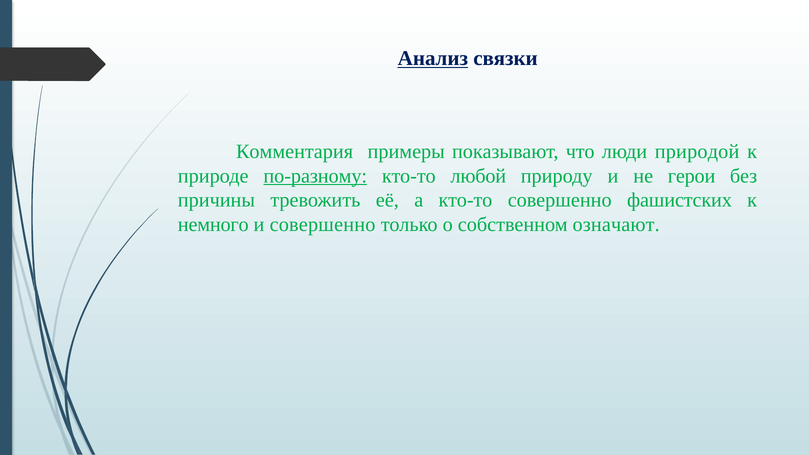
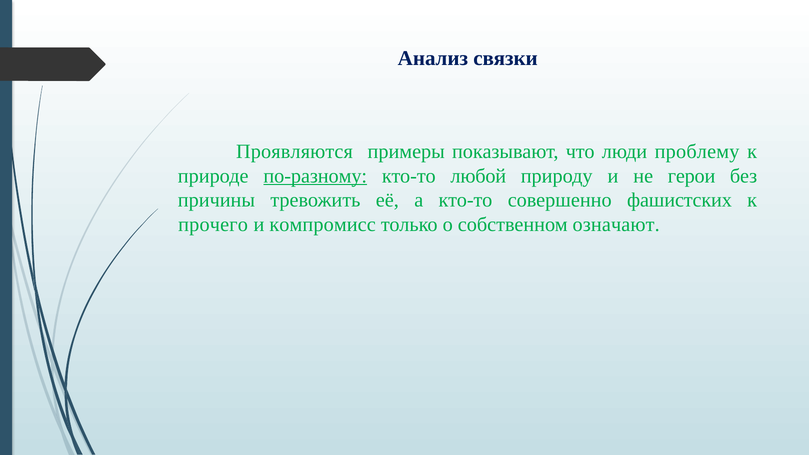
Анализ underline: present -> none
Комментария: Комментария -> Проявляются
природой: природой -> проблему
немного: немного -> прочего
и совершенно: совершенно -> компромисс
